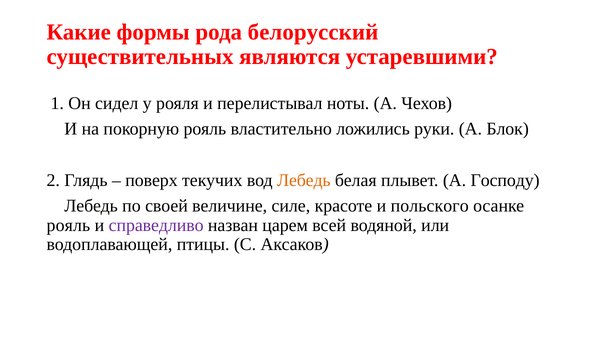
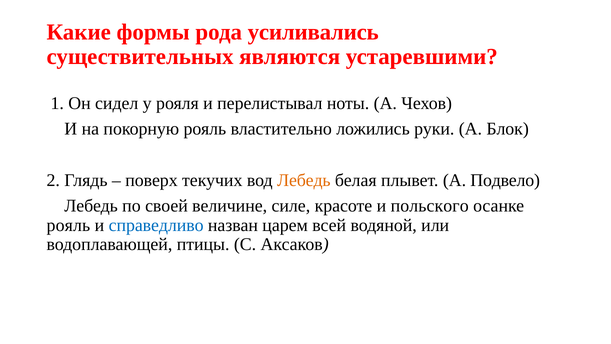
белорусский: белорусский -> усиливались
Господу: Господу -> Подвело
справедливо colour: purple -> blue
